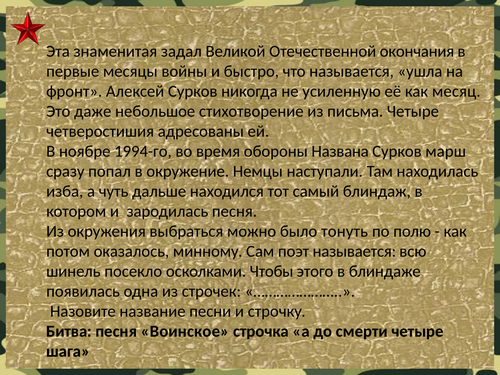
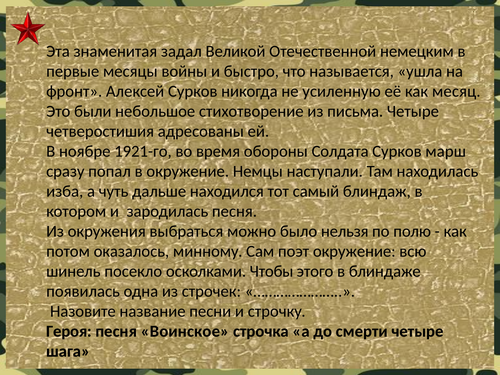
окончания: окончания -> немецким
даже: даже -> были
1994-го: 1994-го -> 1921-го
Названа: Названа -> Солдата
тонуть: тонуть -> нельзя
поэт называется: называется -> окружение
Битва: Битва -> Героя
